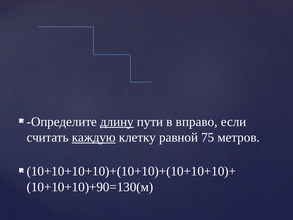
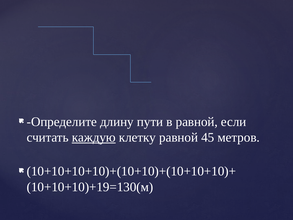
длину underline: present -> none
в вправо: вправо -> равной
75: 75 -> 45
10+10+10)+90=130(м: 10+10+10)+90=130(м -> 10+10+10)+19=130(м
